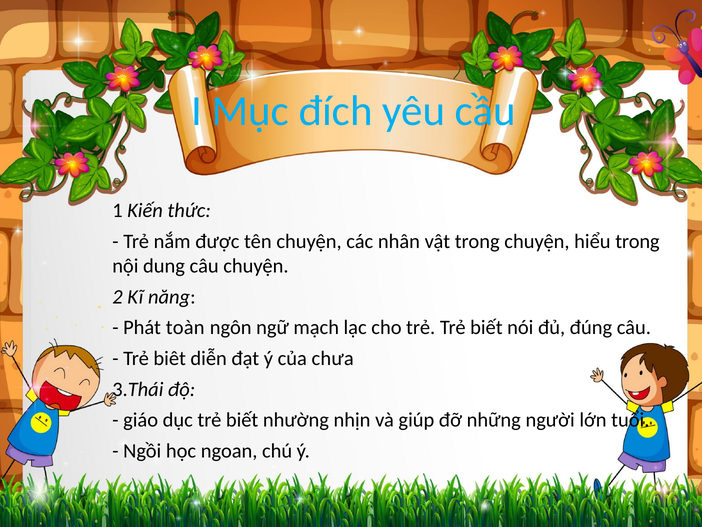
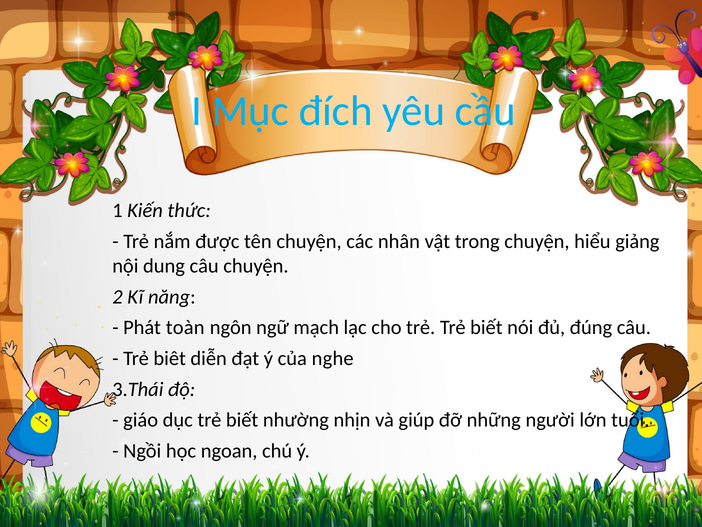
hiểu trong: trong -> giảng
chưa: chưa -> nghe
